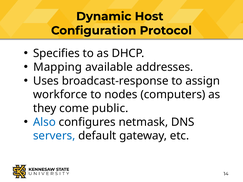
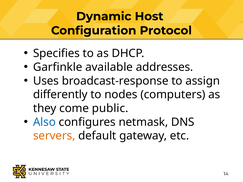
Mapping: Mapping -> Garfinkle
workforce: workforce -> differently
servers colour: blue -> orange
